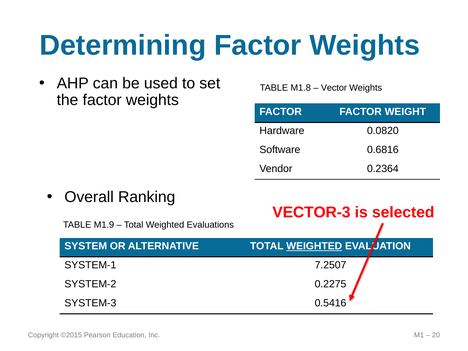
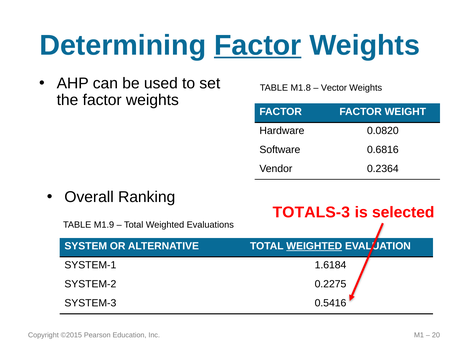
Factor at (258, 45) underline: none -> present
VECTOR-3: VECTOR-3 -> TOTALS-3
7.2507: 7.2507 -> 1.6184
